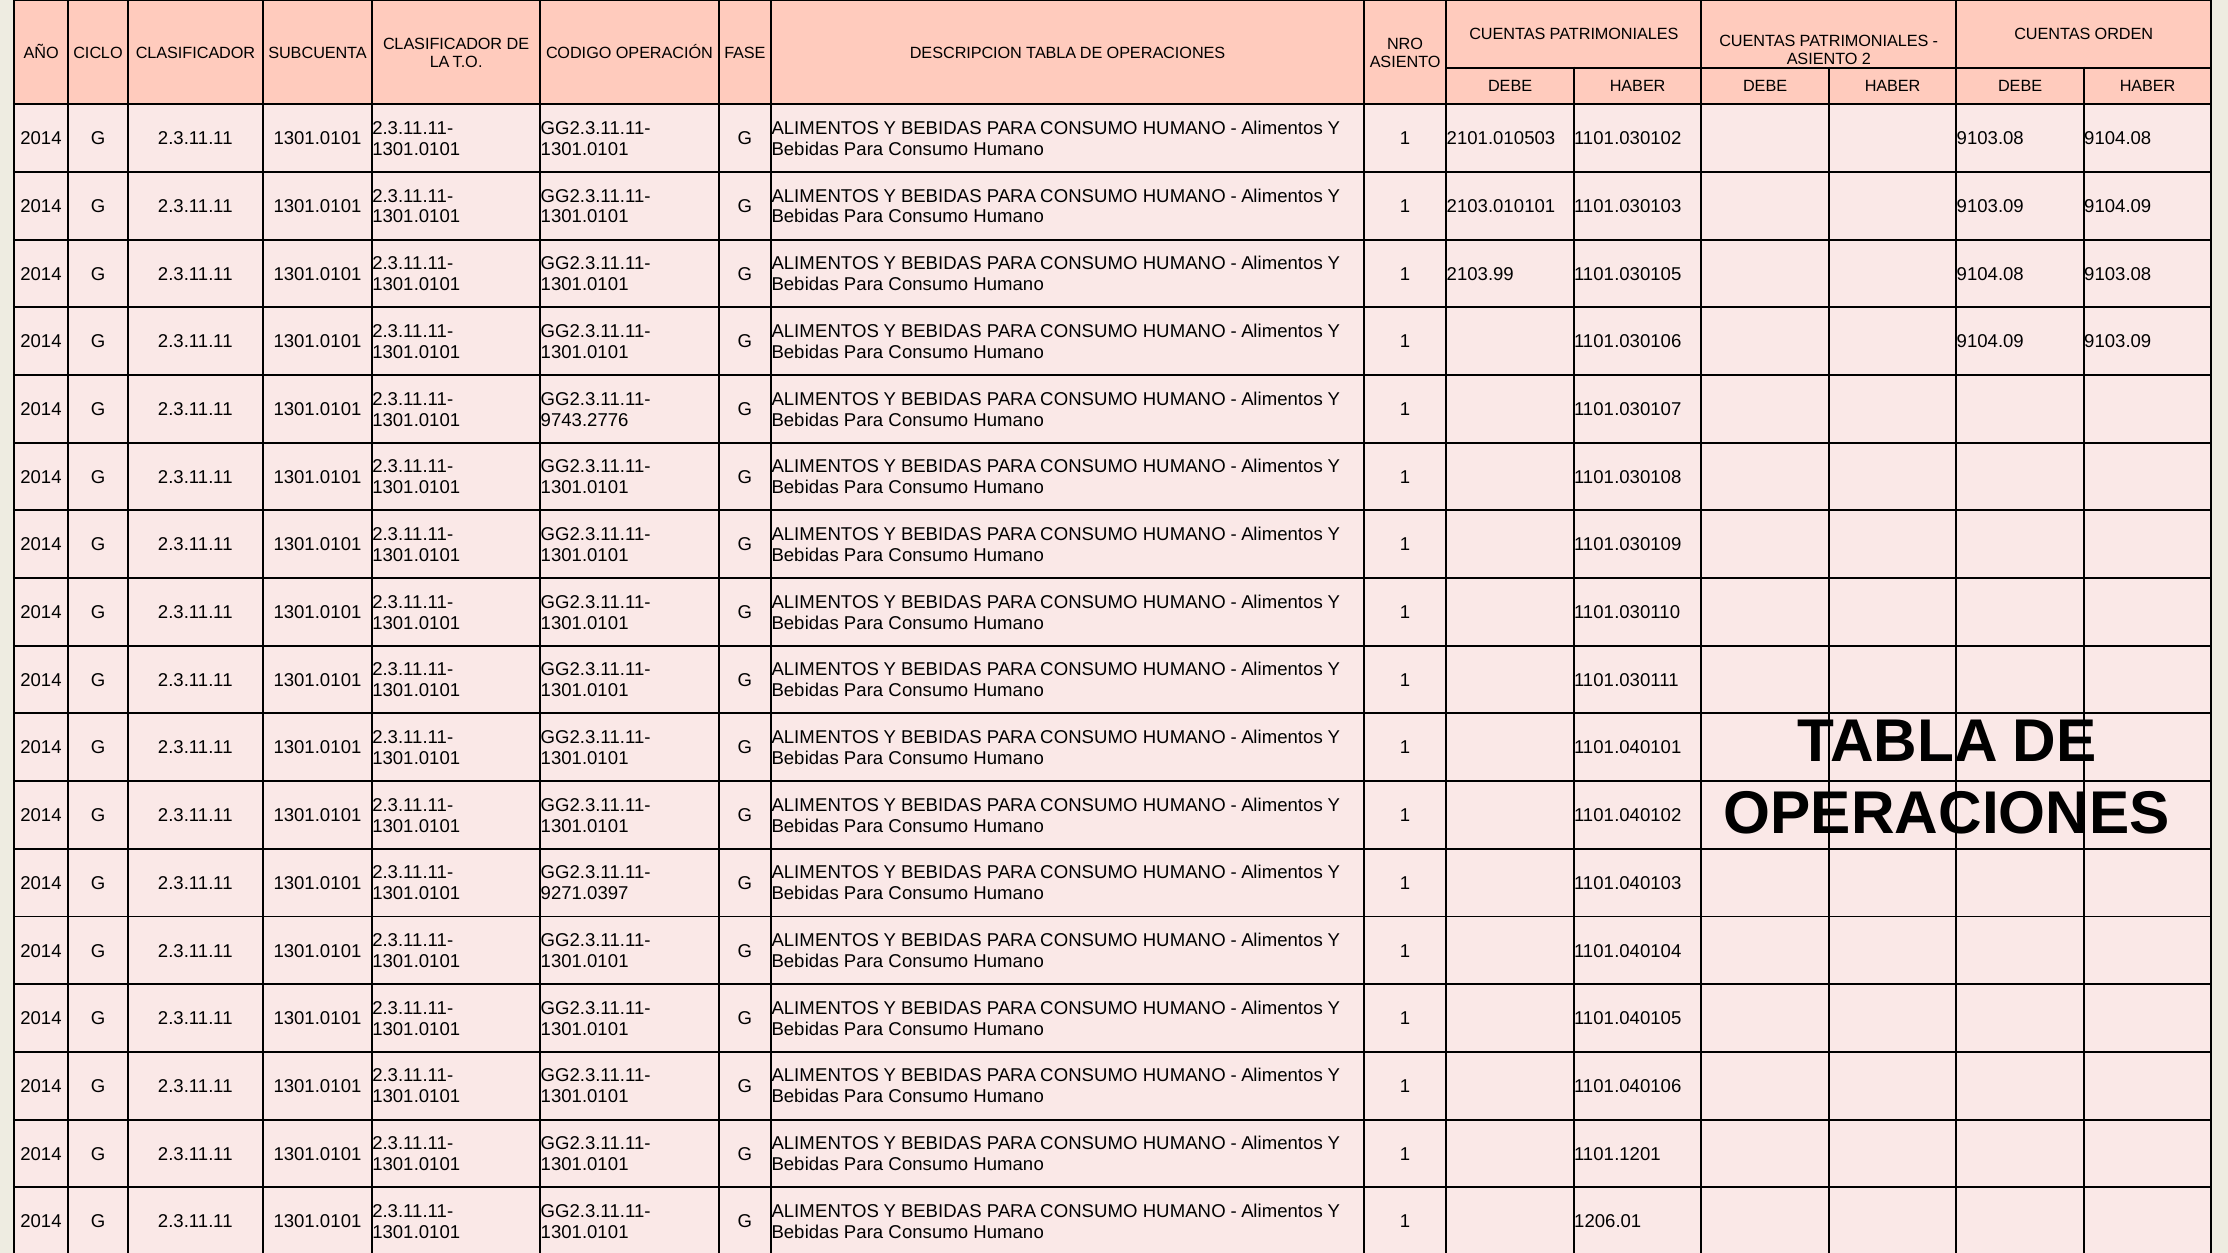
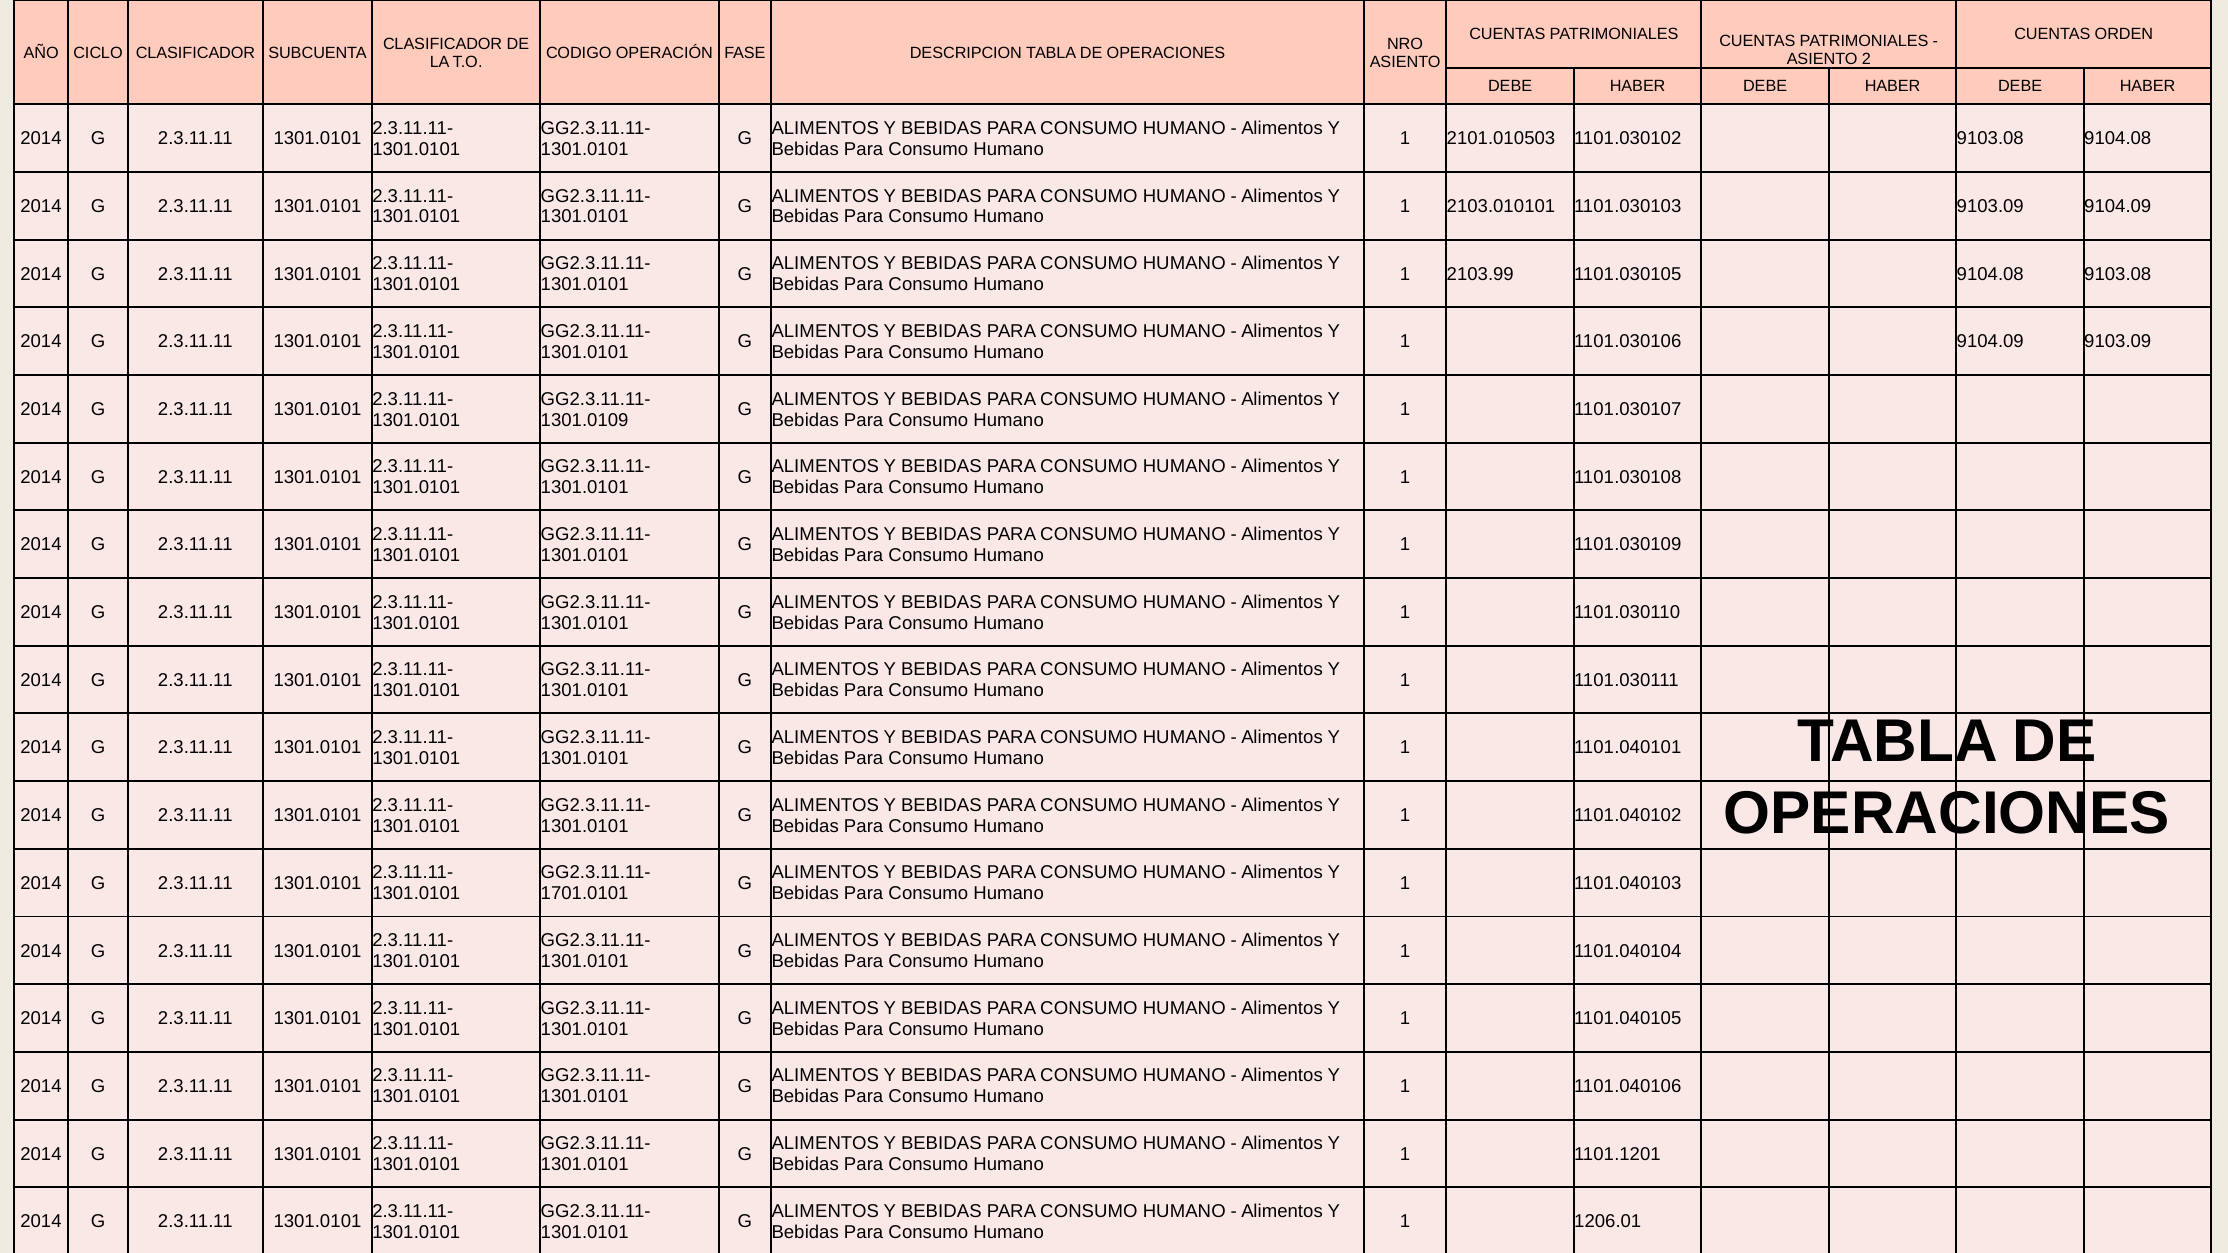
9743.2776: 9743.2776 -> 1301.0109
9271.0397: 9271.0397 -> 1701.0101
